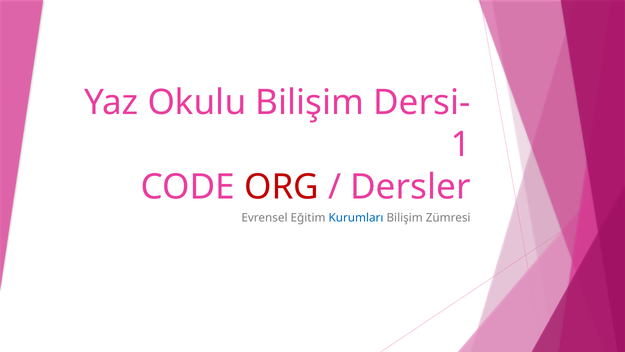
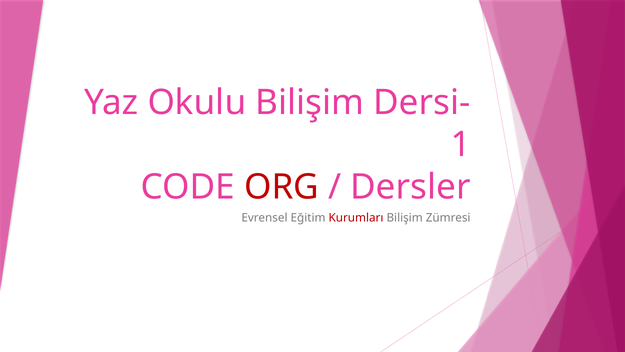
Kurumları colour: blue -> red
